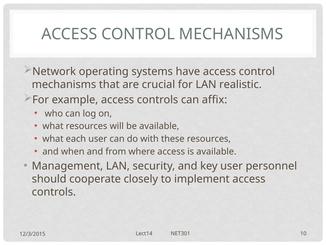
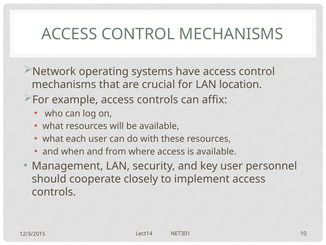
realistic: realistic -> location
